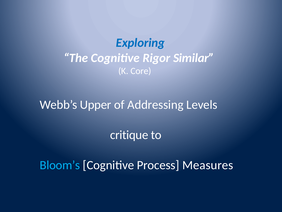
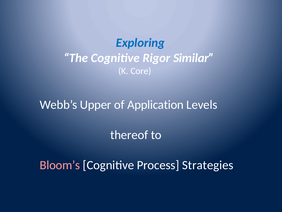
Addressing: Addressing -> Application
critique: critique -> thereof
Bloom’s colour: light blue -> pink
Measures: Measures -> Strategies
